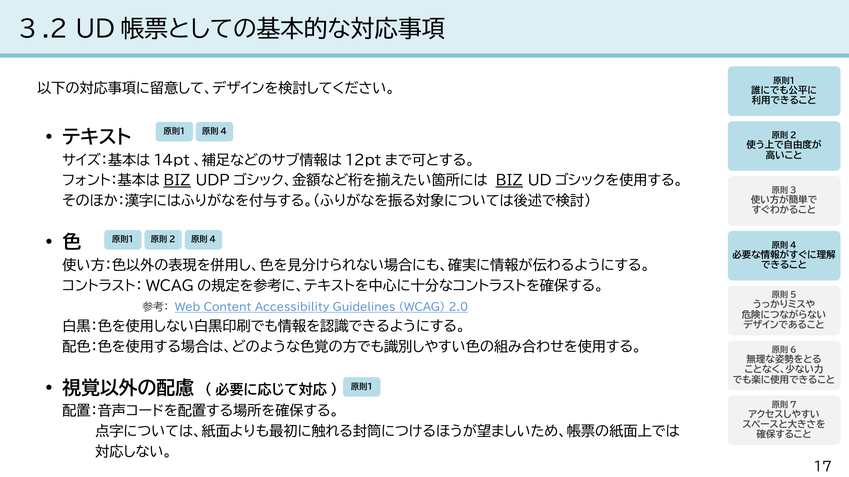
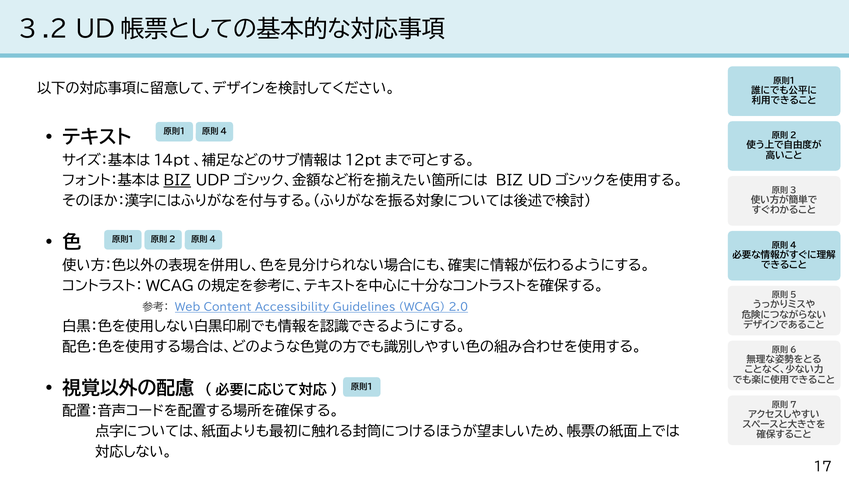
BIZ at (509, 181) underline: present -> none
